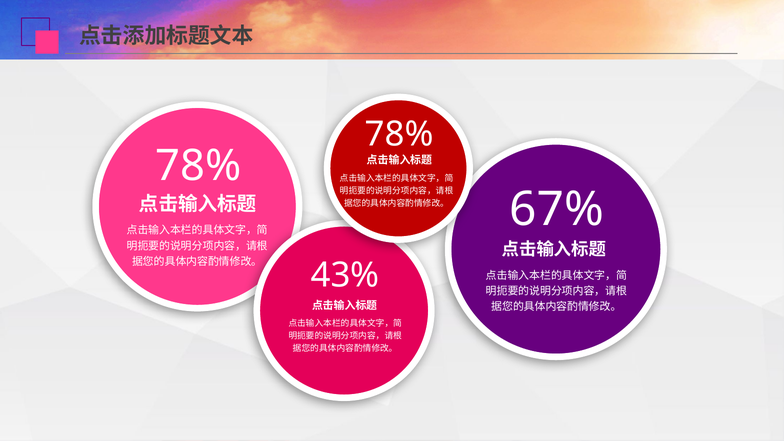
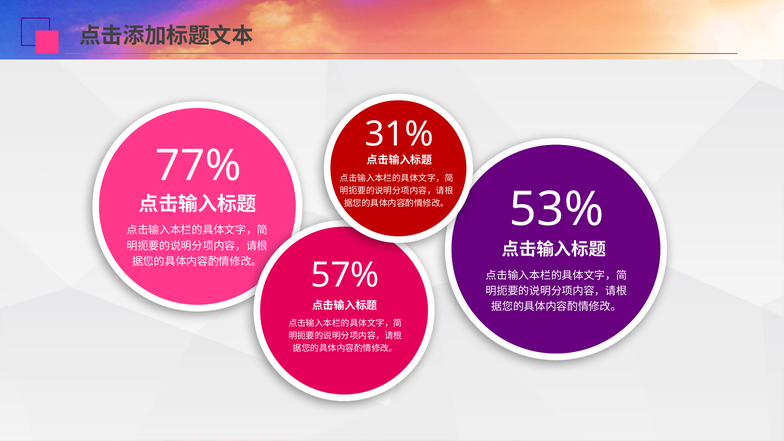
78% at (399, 134): 78% -> 31%
78% at (198, 166): 78% -> 77%
67%: 67% -> 53%
43%: 43% -> 57%
